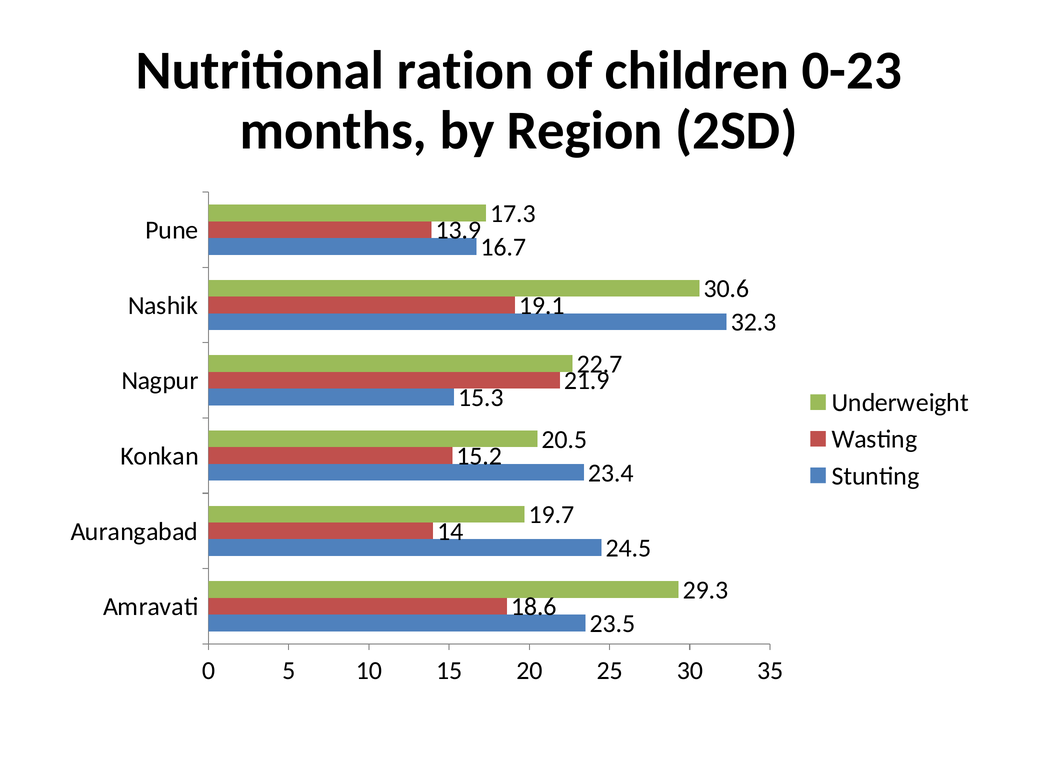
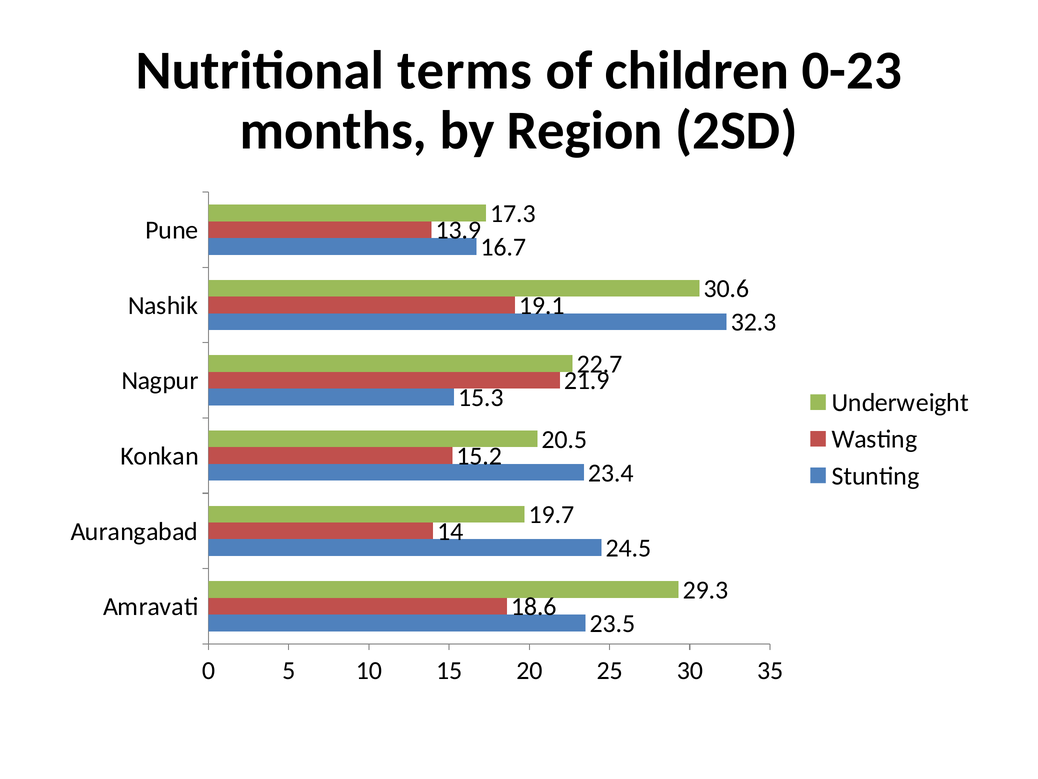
ration: ration -> terms
